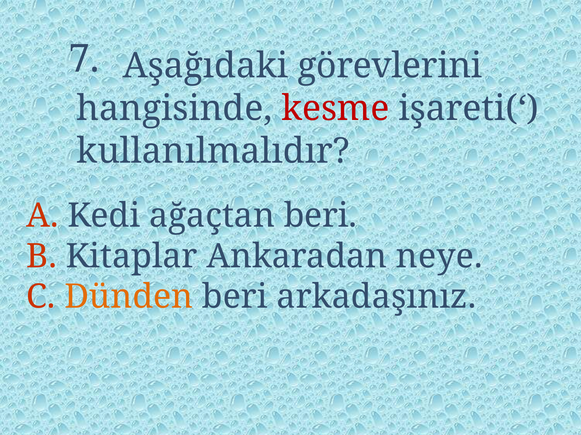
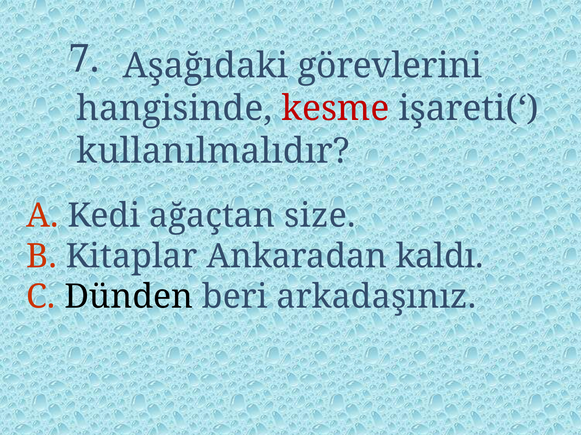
ağaçtan beri: beri -> size
neye: neye -> kaldı
Dünden colour: orange -> black
